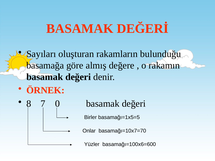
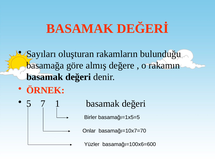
8: 8 -> 5
0: 0 -> 1
